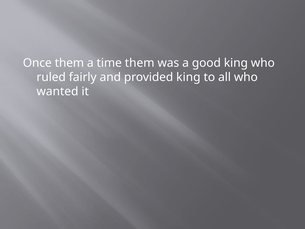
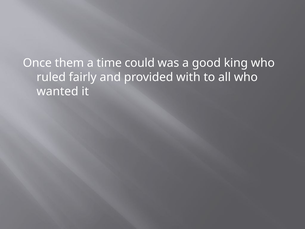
time them: them -> could
provided king: king -> with
